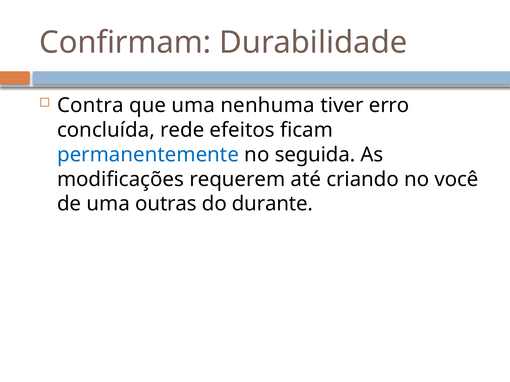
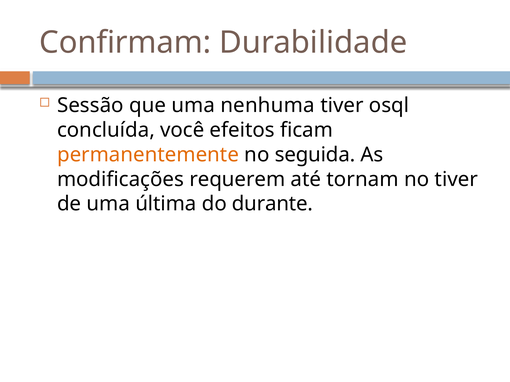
Contra: Contra -> Sessão
erro: erro -> osql
rede: rede -> você
permanentemente colour: blue -> orange
criando: criando -> tornam
no você: você -> tiver
outras: outras -> última
